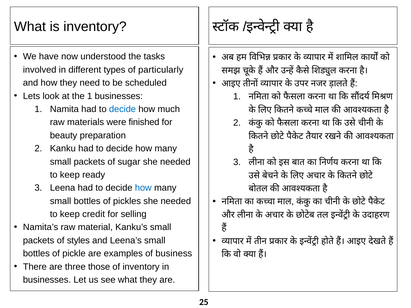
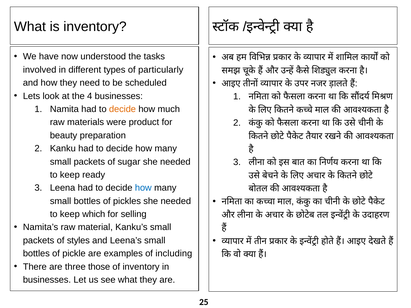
the 1: 1 -> 4
decide at (122, 109) colour: blue -> orange
finished: finished -> product
credit: credit -> which
business: business -> including
